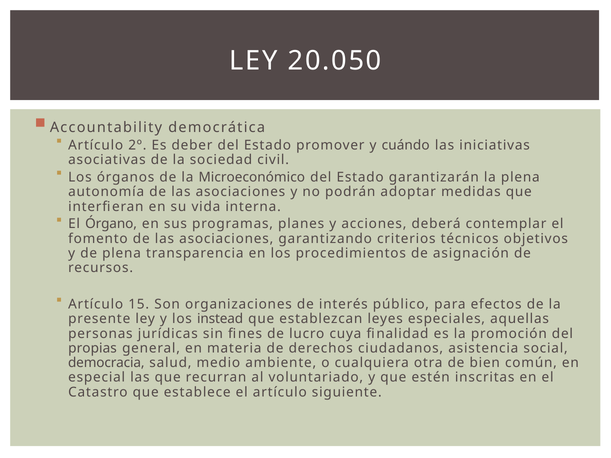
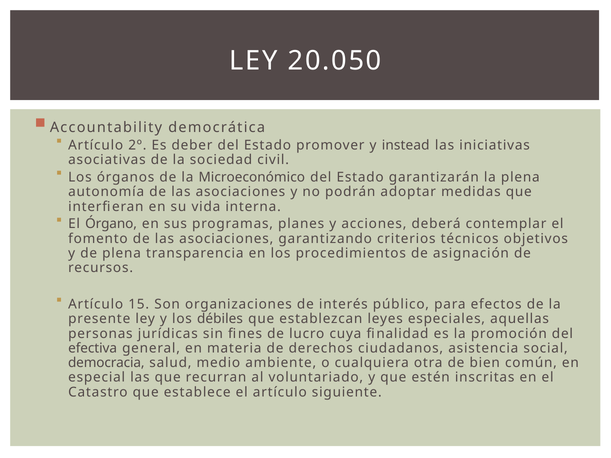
cuándo: cuándo -> instead
instead: instead -> débiles
propias: propias -> efectiva
